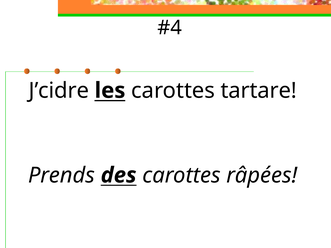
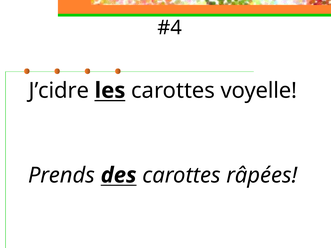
tartare: tartare -> voyelle
